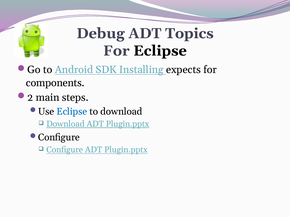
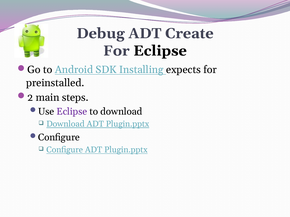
Topics: Topics -> Create
components: components -> preinstalled
Eclipse at (72, 112) colour: blue -> purple
